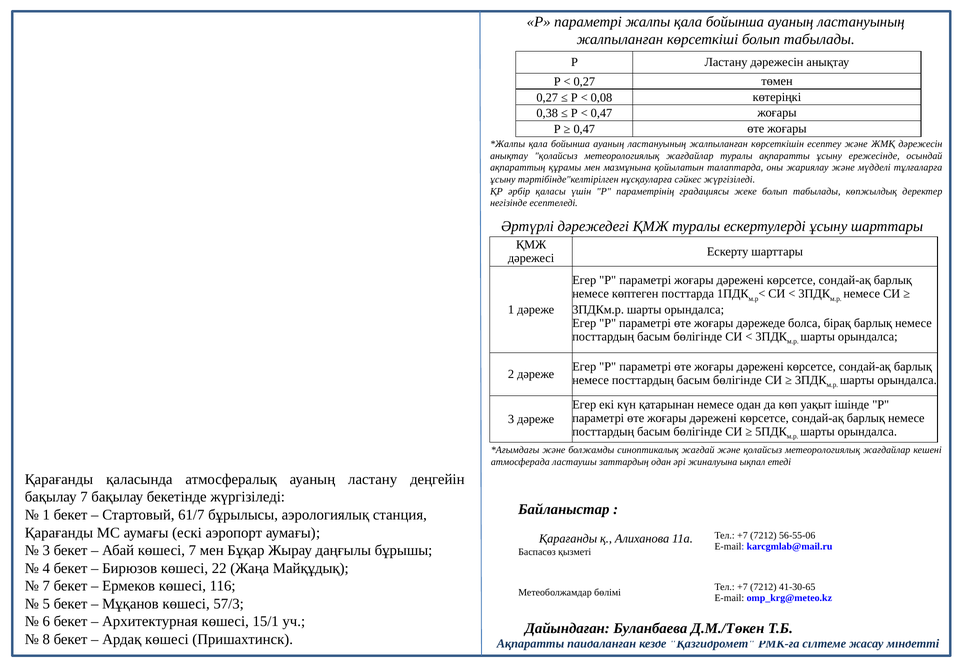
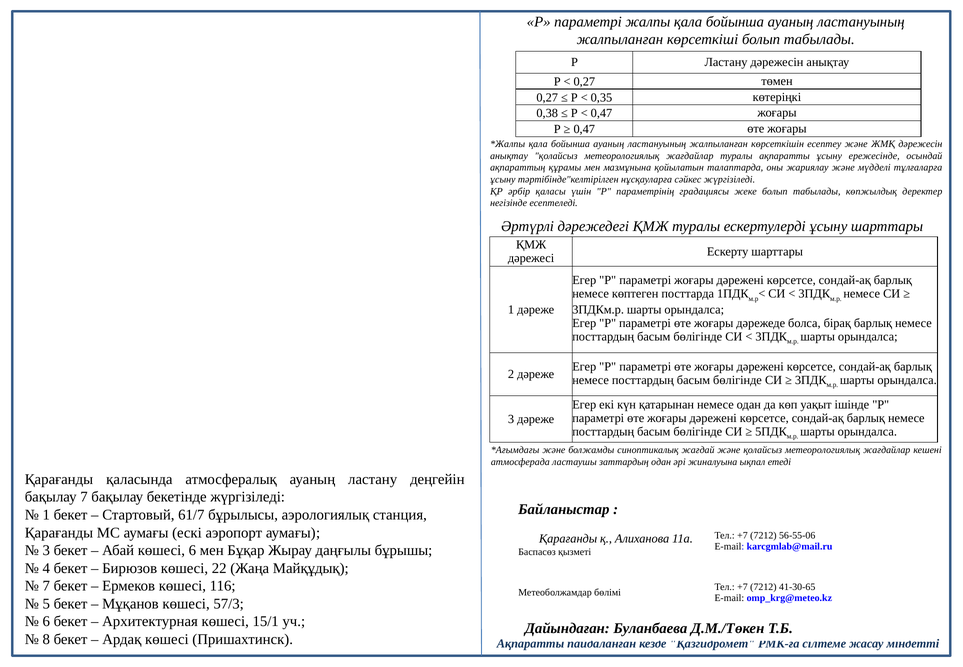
0,08: 0,08 -> 0,35
көшесі 7: 7 -> 6
